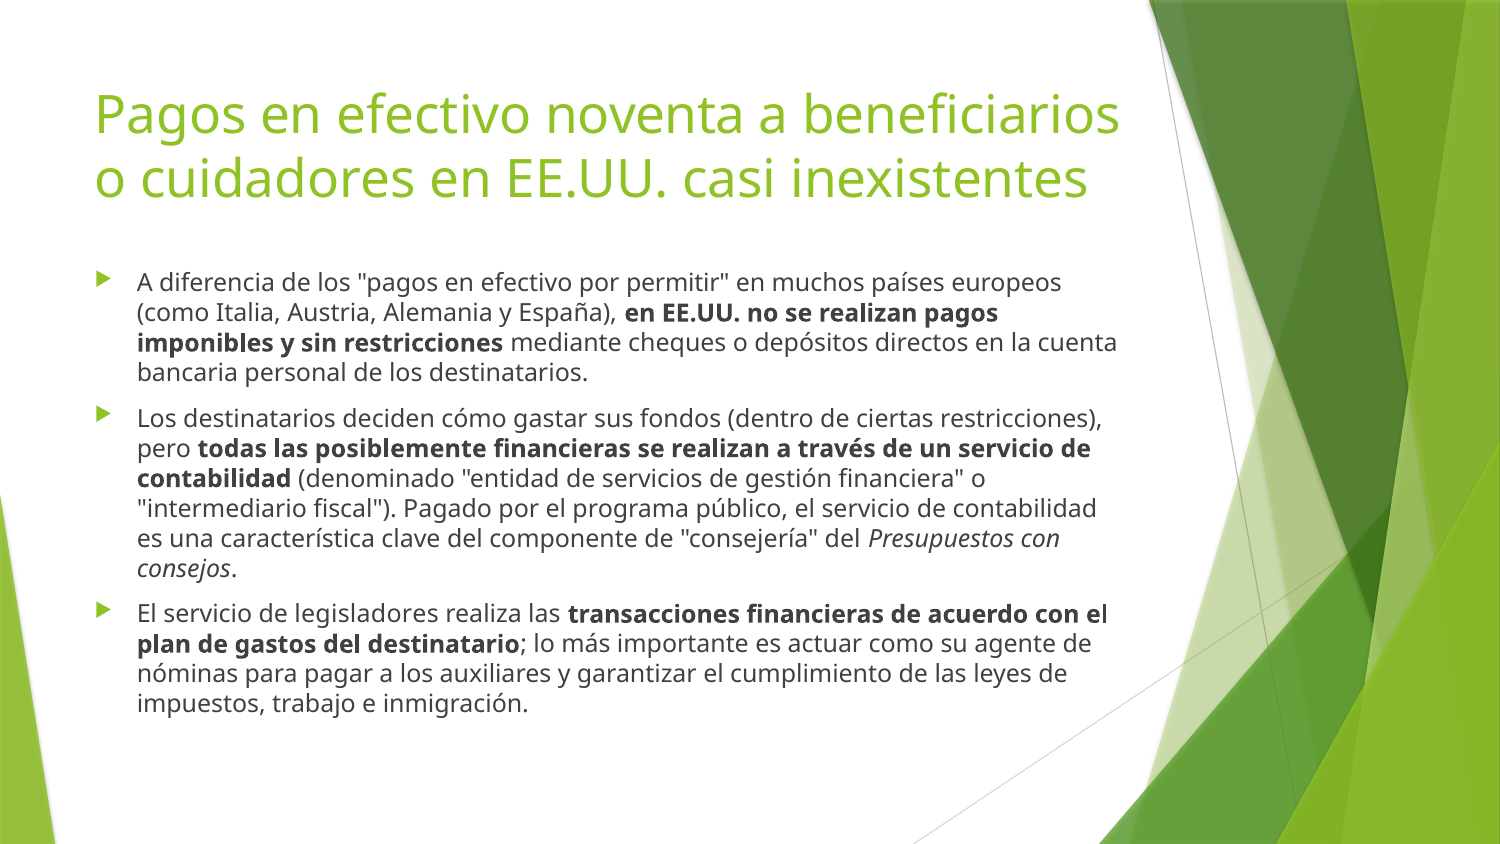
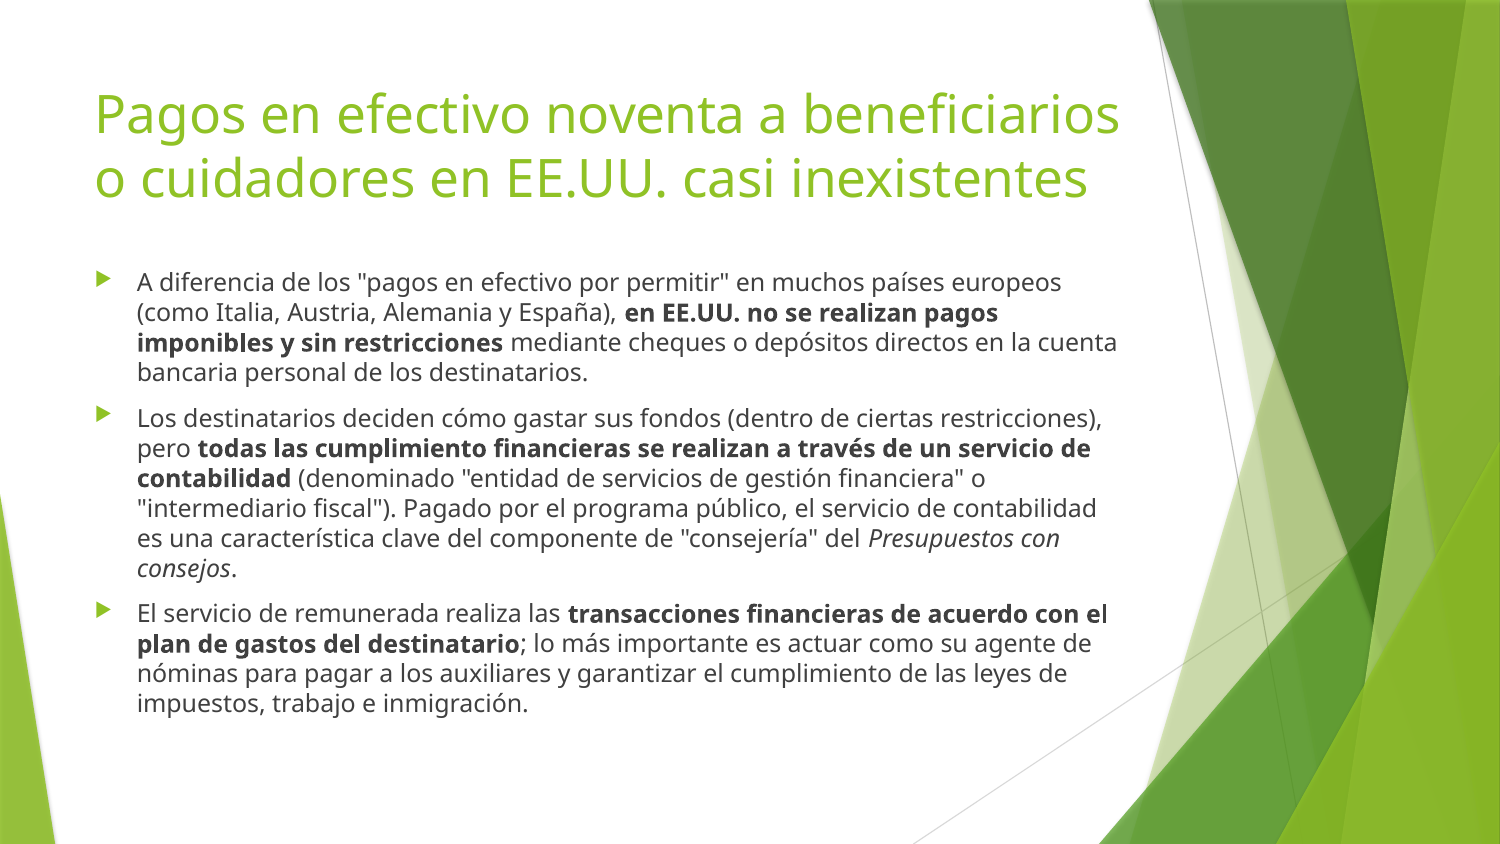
las posiblemente: posiblemente -> cumplimiento
legisladores: legisladores -> remunerada
